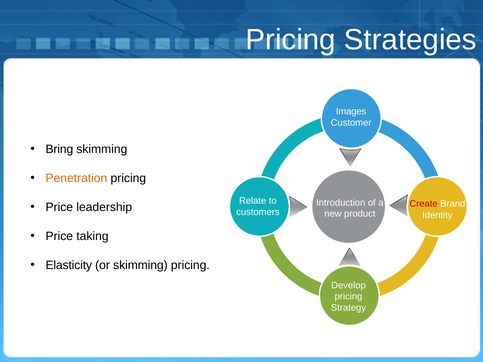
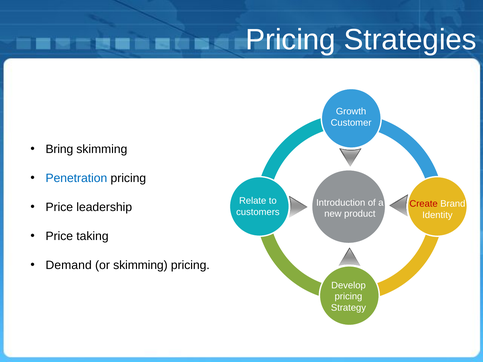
Images: Images -> Growth
Penetration colour: orange -> blue
Elasticity: Elasticity -> Demand
